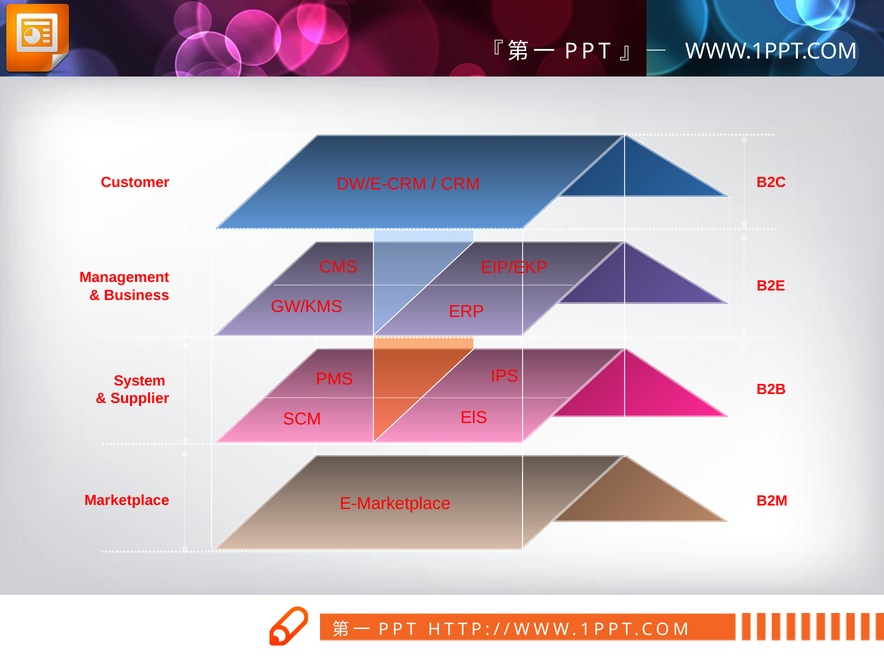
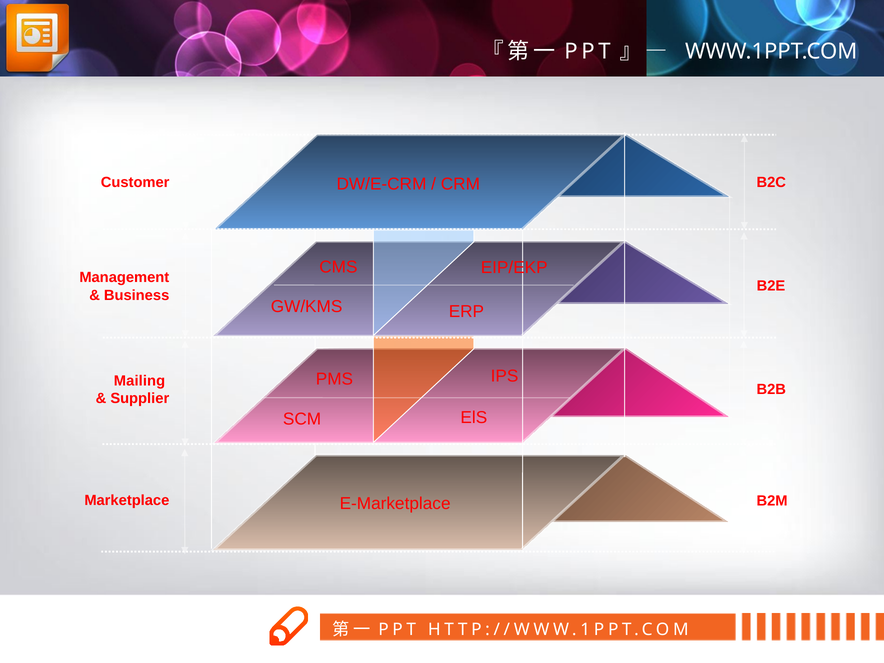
System: System -> Mailing
